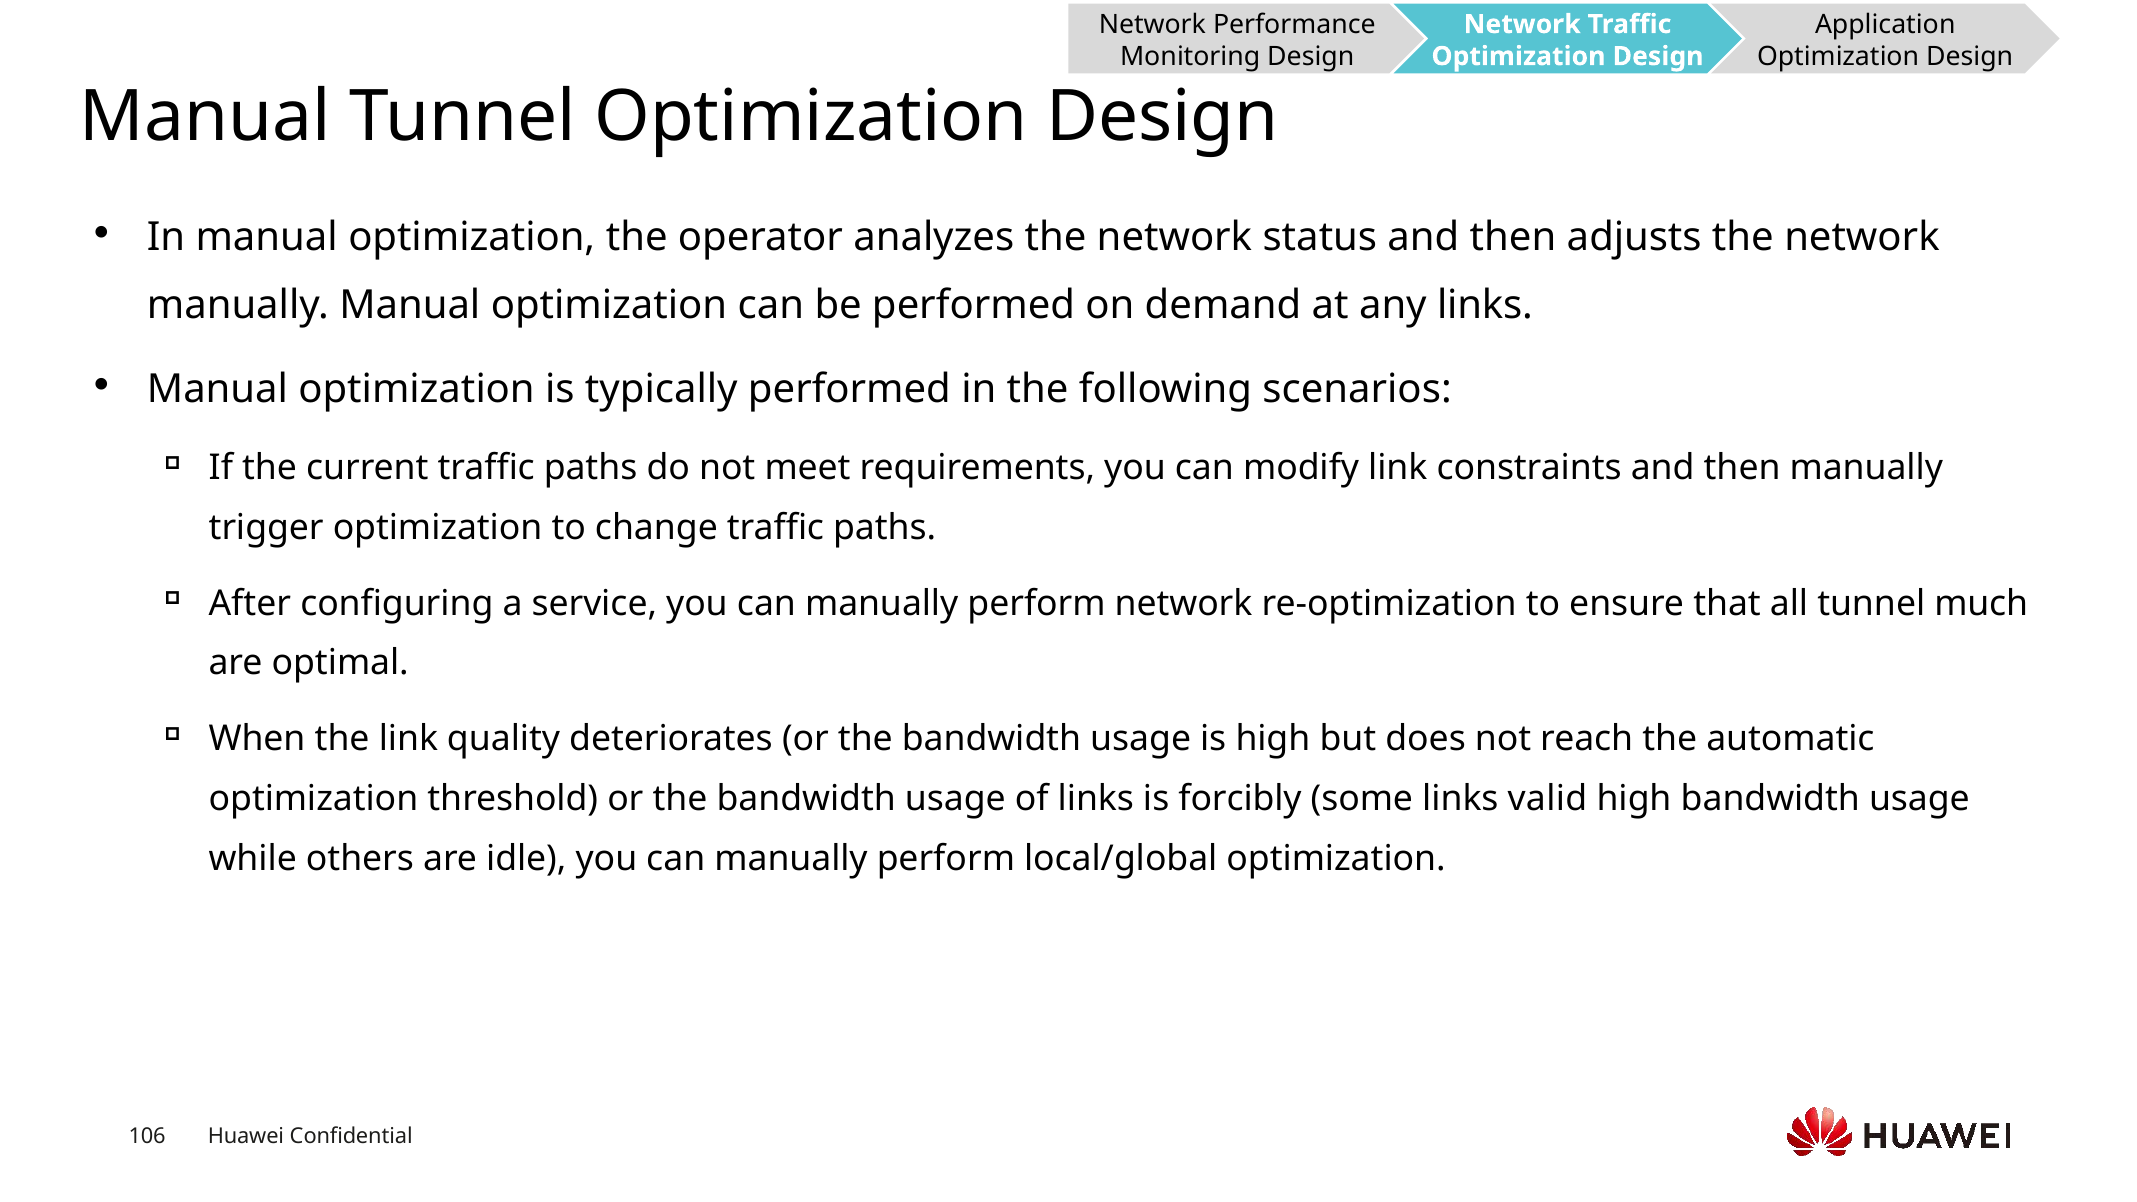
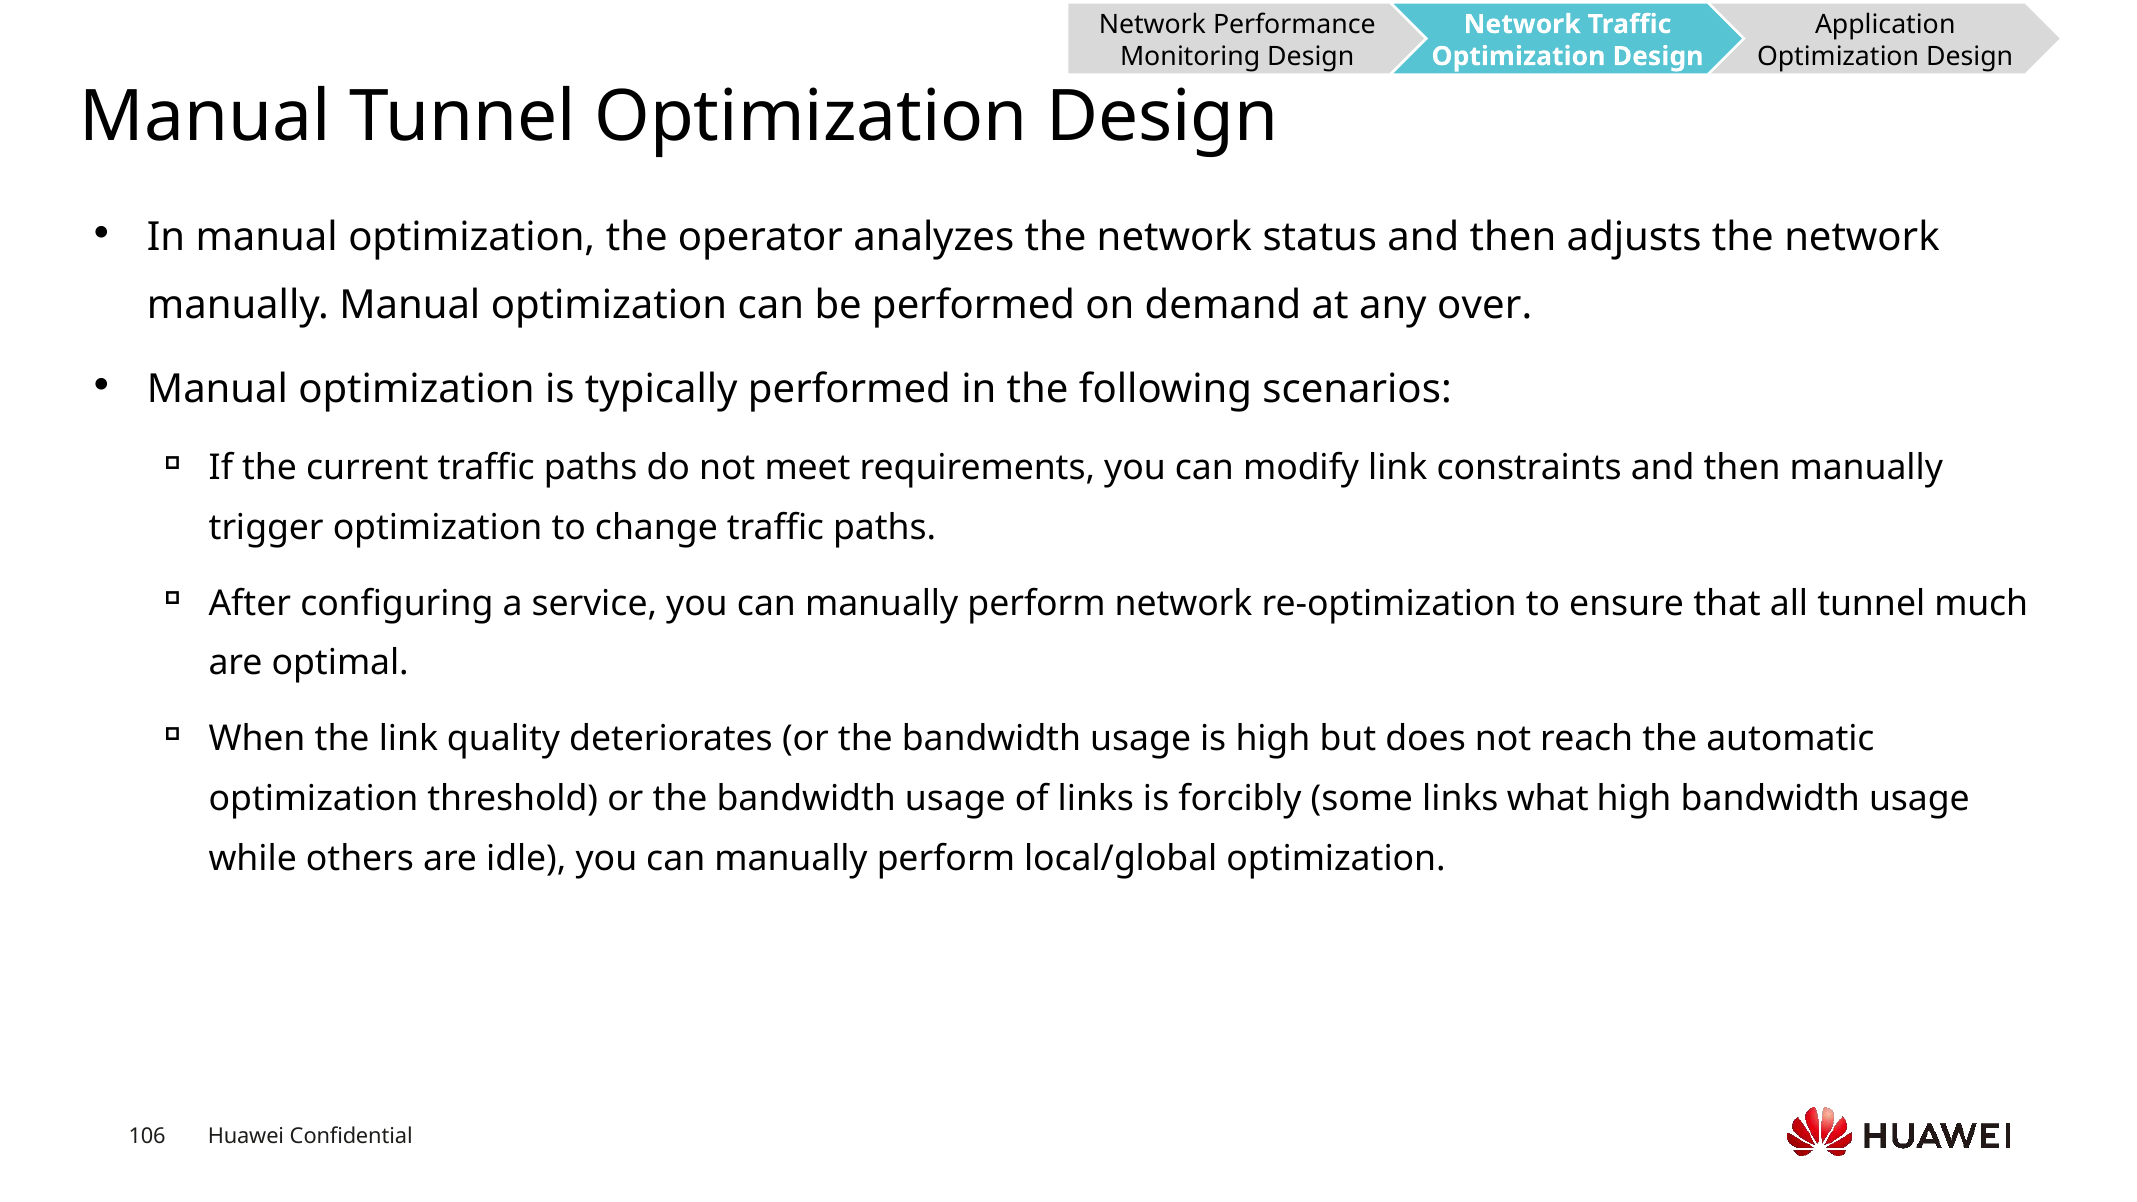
any links: links -> over
valid: valid -> what
